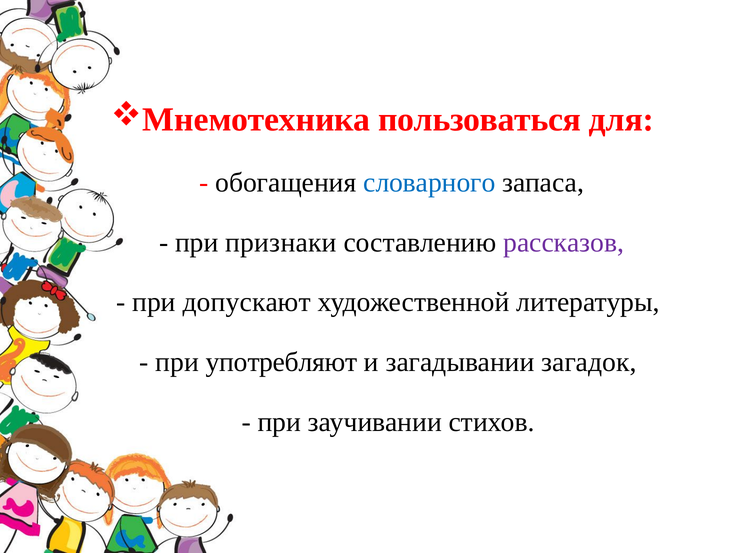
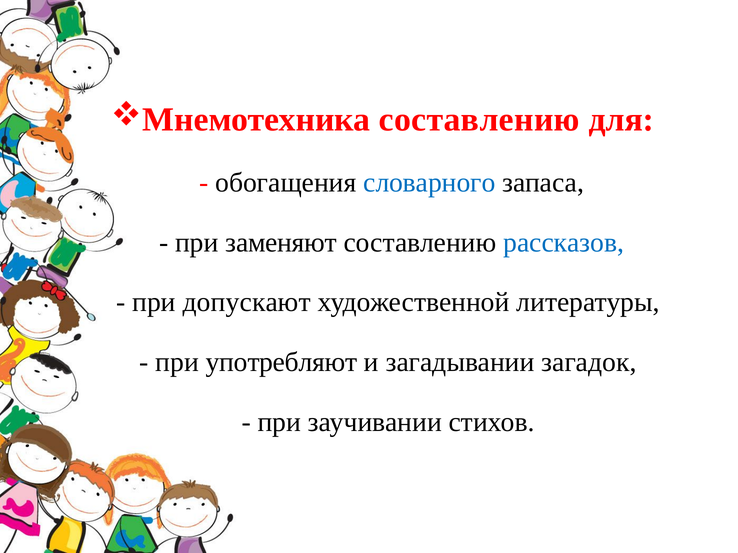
пользоваться at (480, 120): пользоваться -> составлению
признаки: признаки -> заменяют
рассказов colour: purple -> blue
